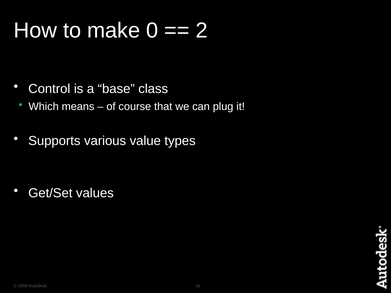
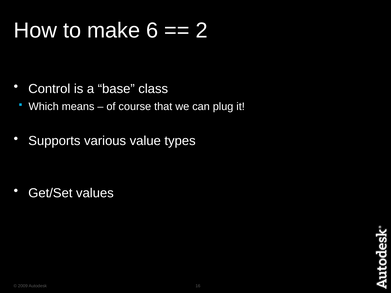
0: 0 -> 6
